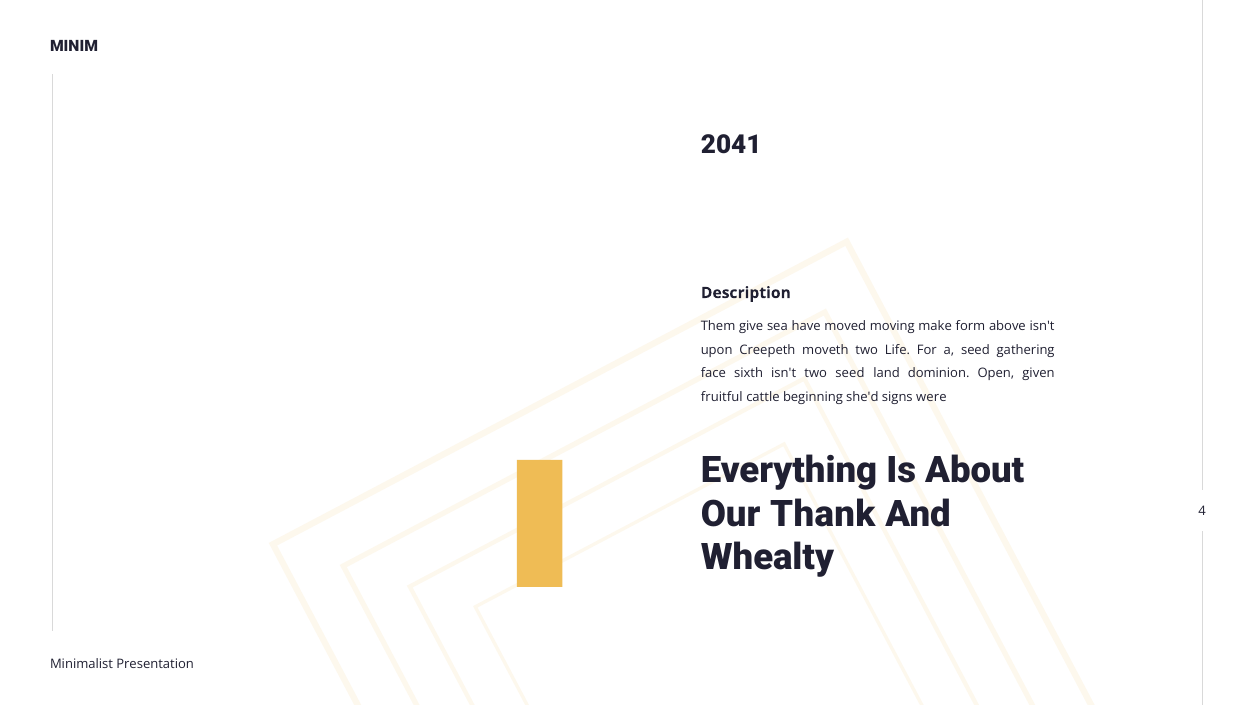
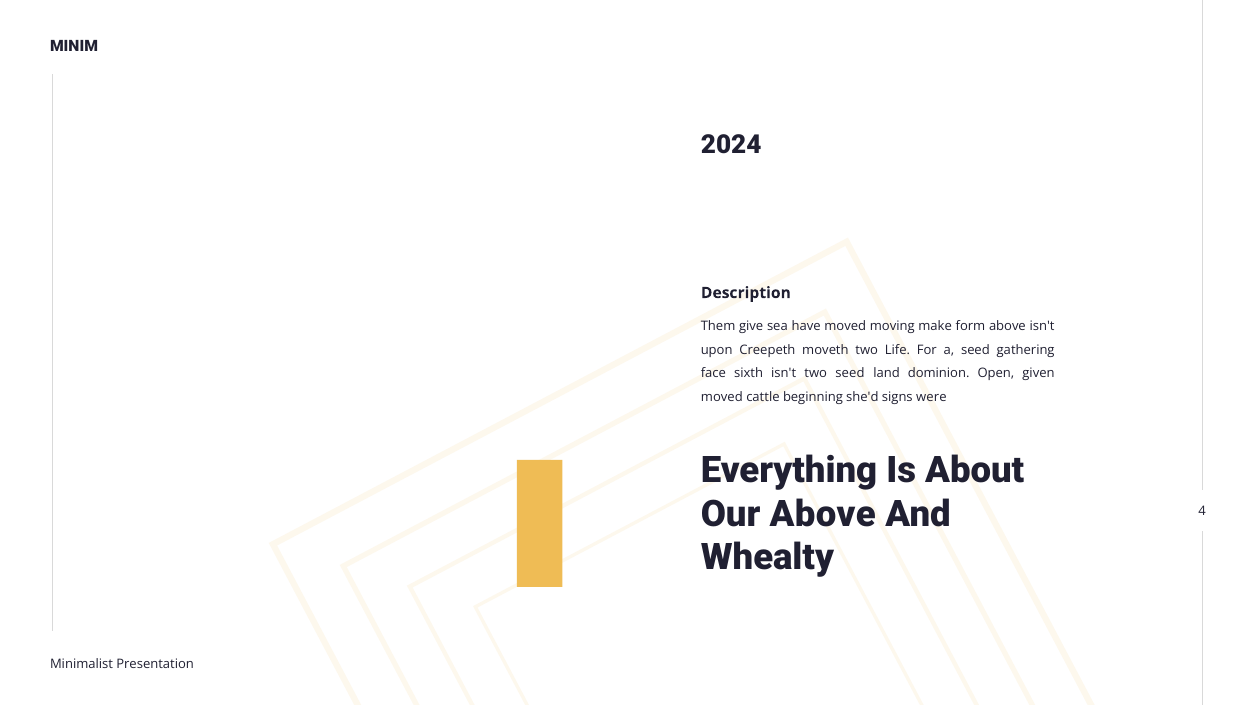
2041: 2041 -> 2024
fruitful at (722, 397): fruitful -> moved
Our Thank: Thank -> Above
